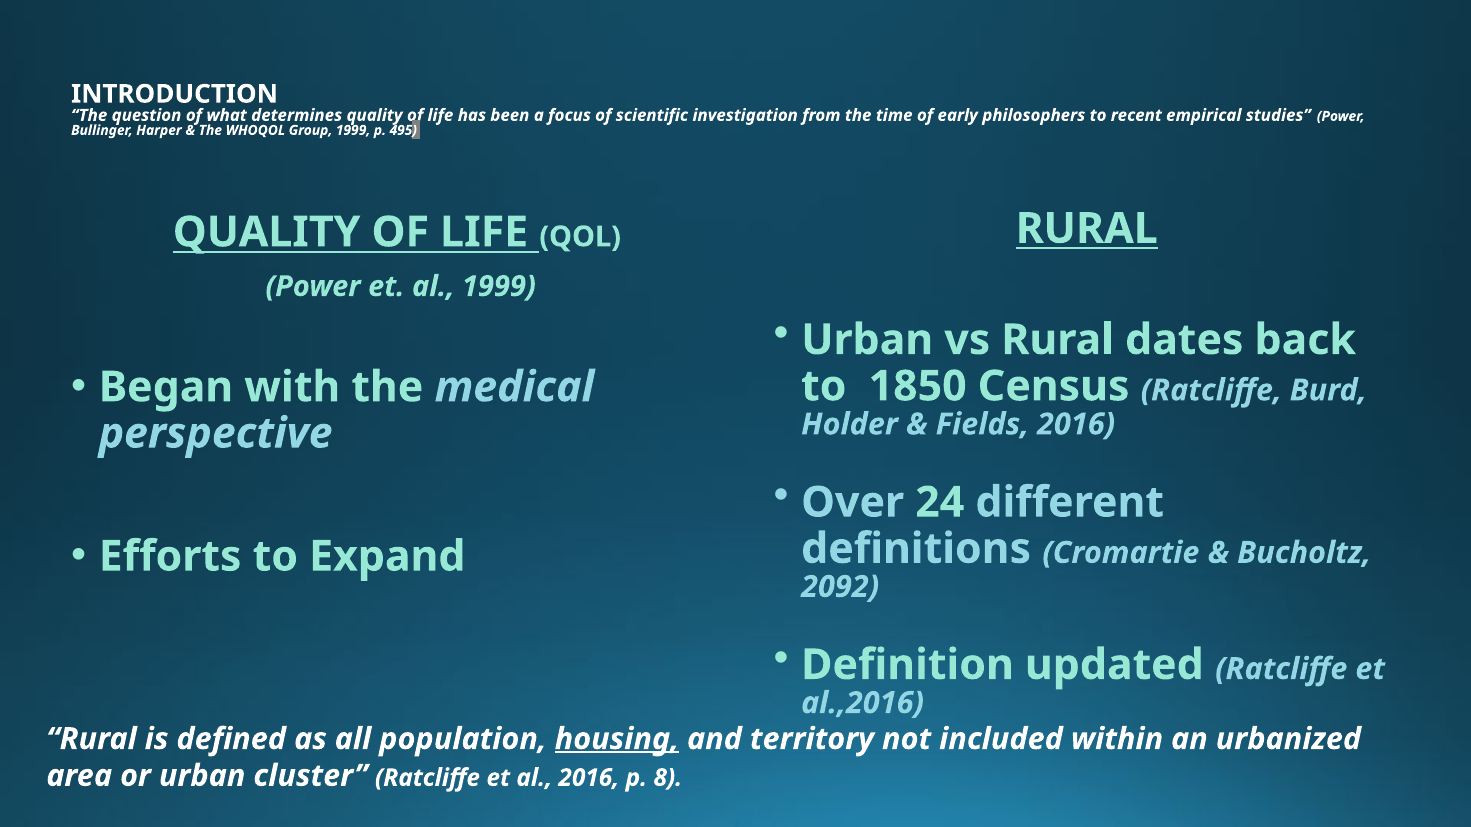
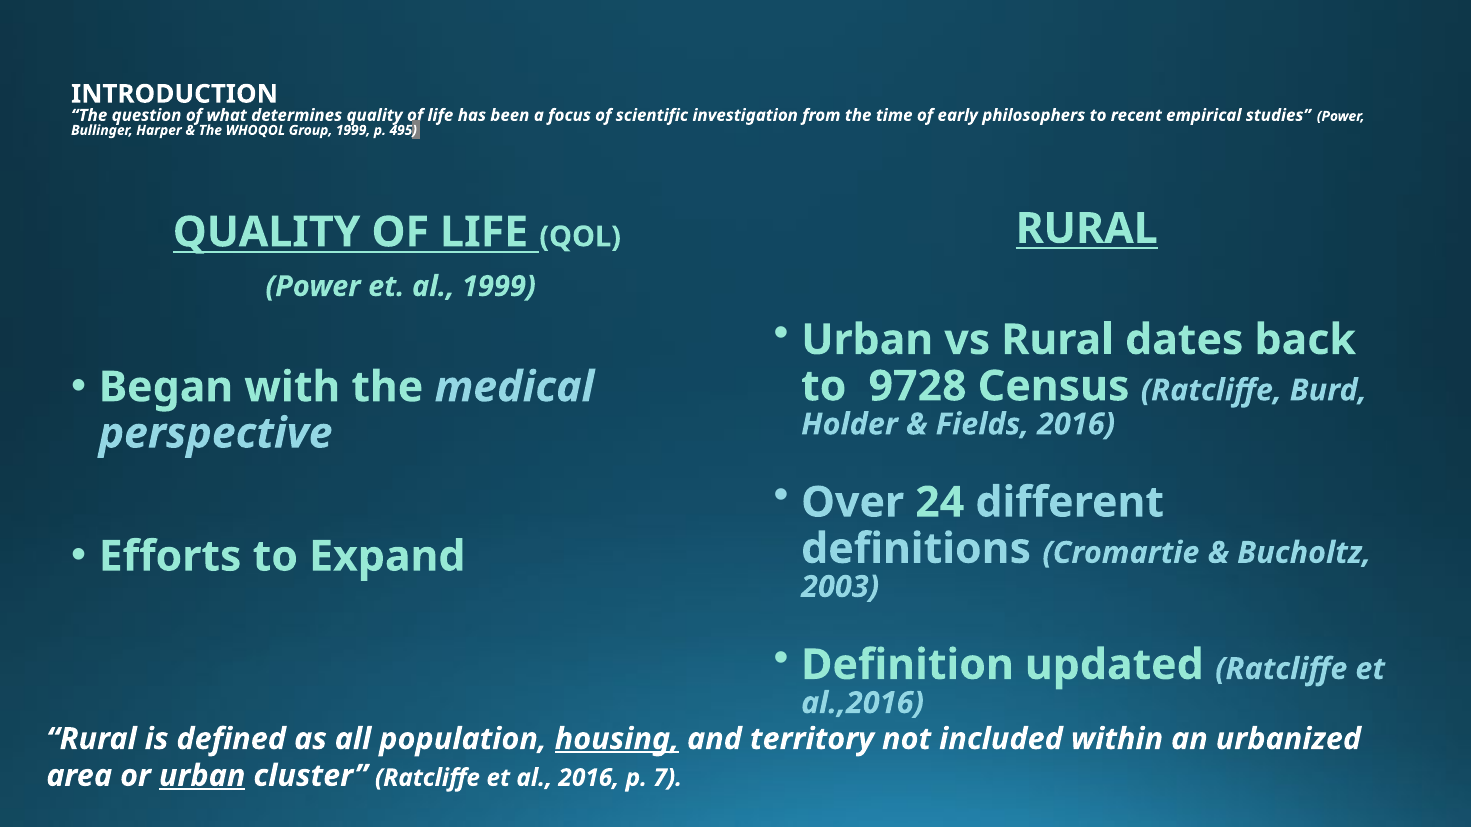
1850: 1850 -> 9728
2092: 2092 -> 2003
urban at (202, 776) underline: none -> present
8: 8 -> 7
